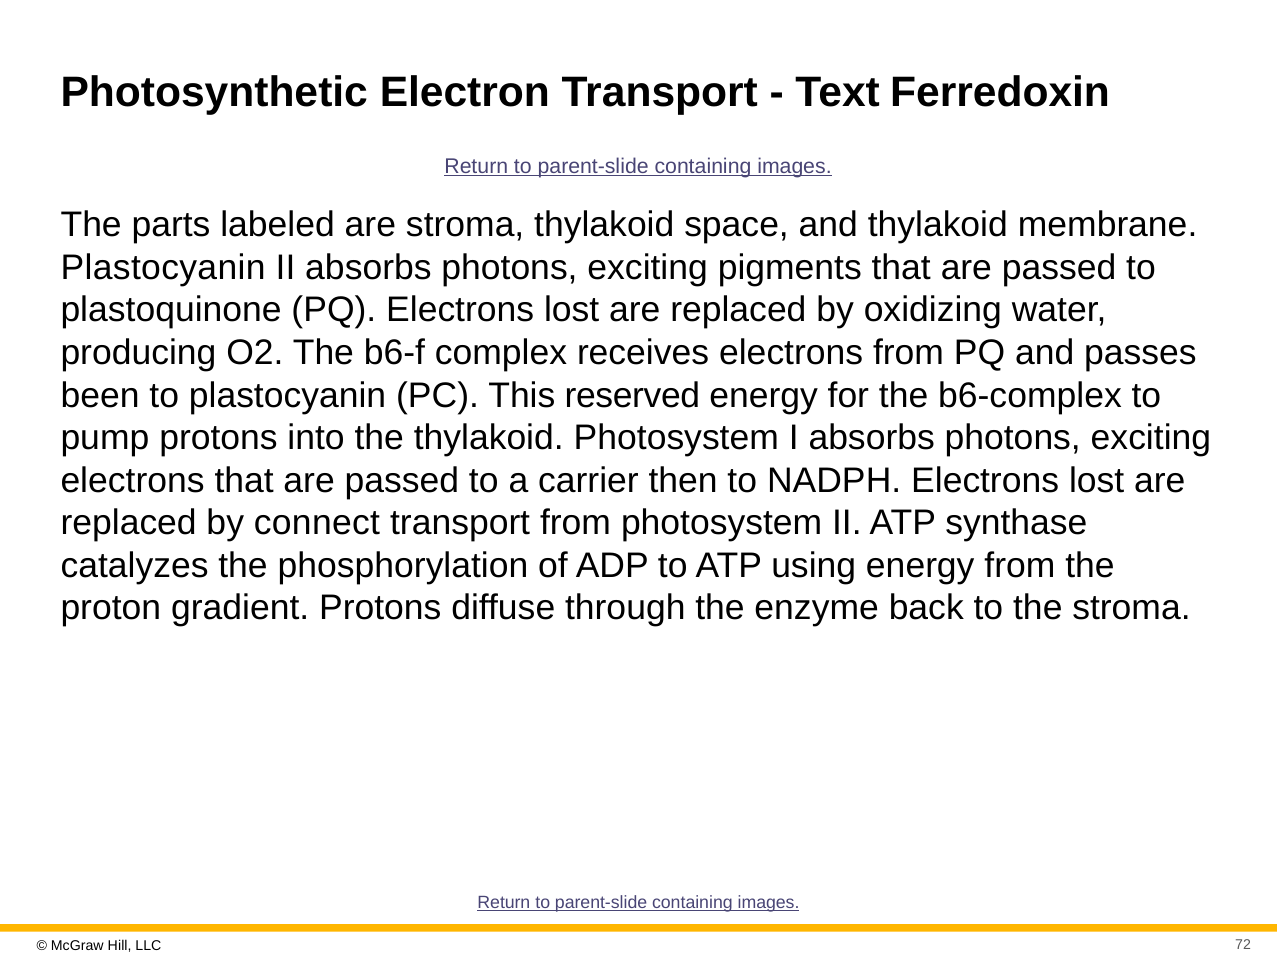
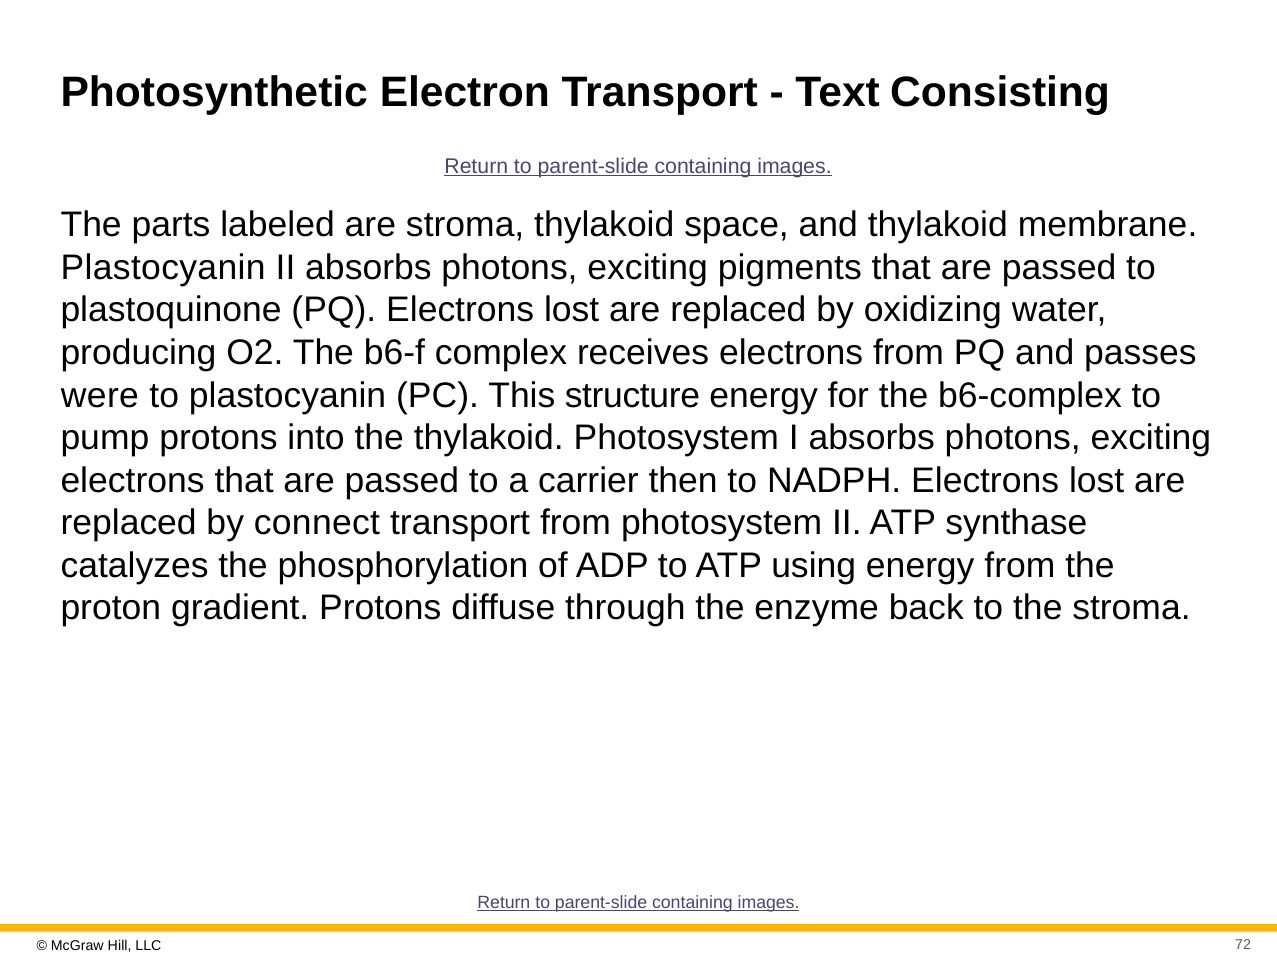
Ferredoxin: Ferredoxin -> Consisting
been: been -> were
reserved: reserved -> structure
